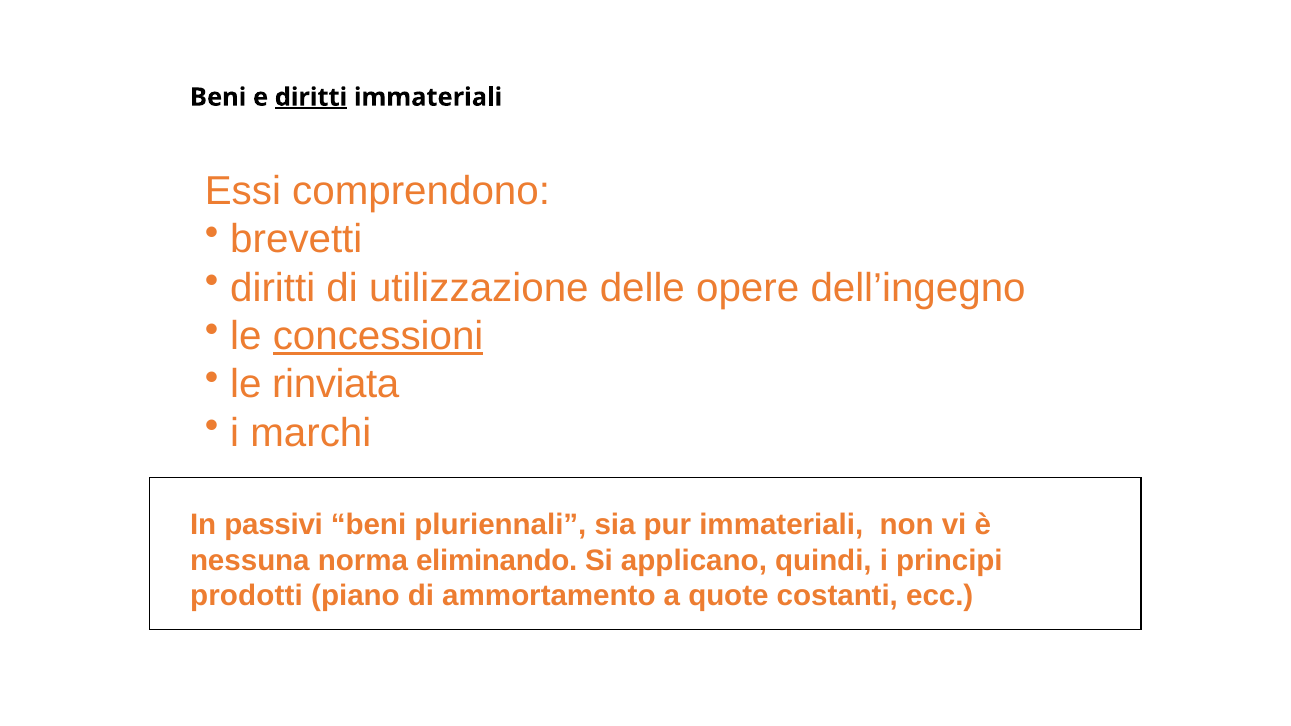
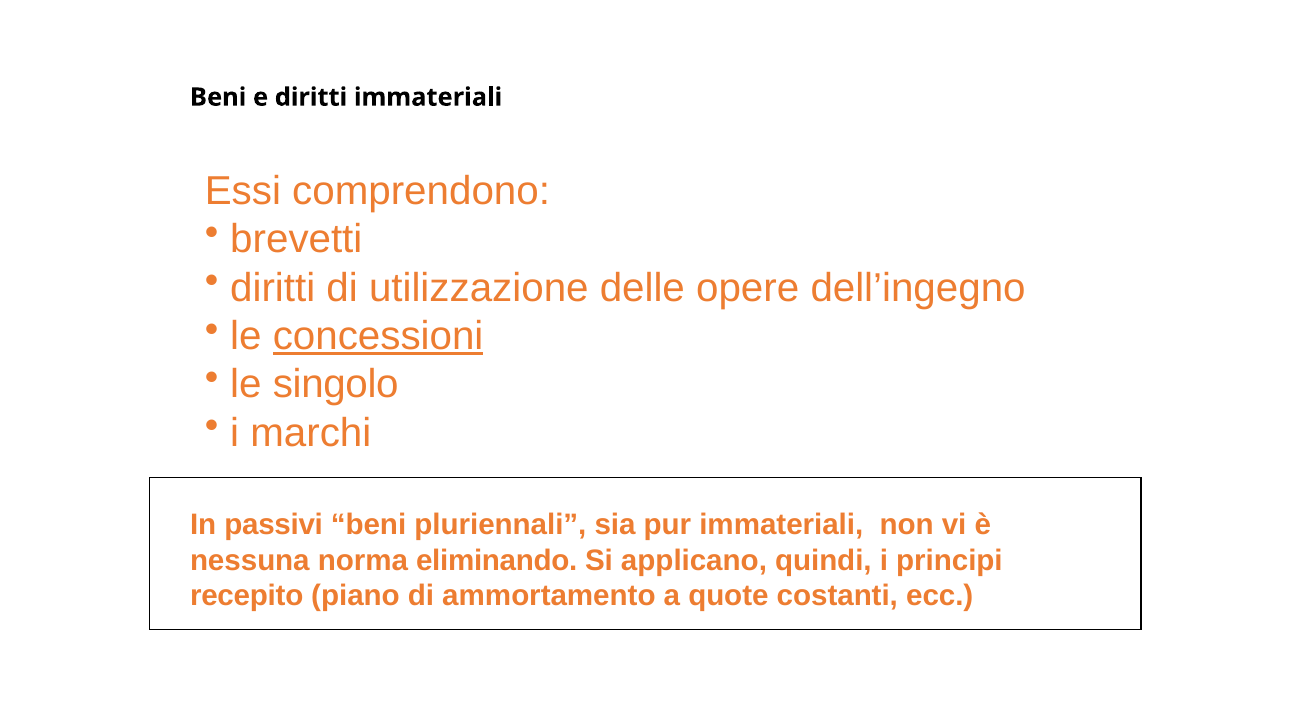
diritti at (311, 97) underline: present -> none
rinviata: rinviata -> singolo
prodotti: prodotti -> recepito
